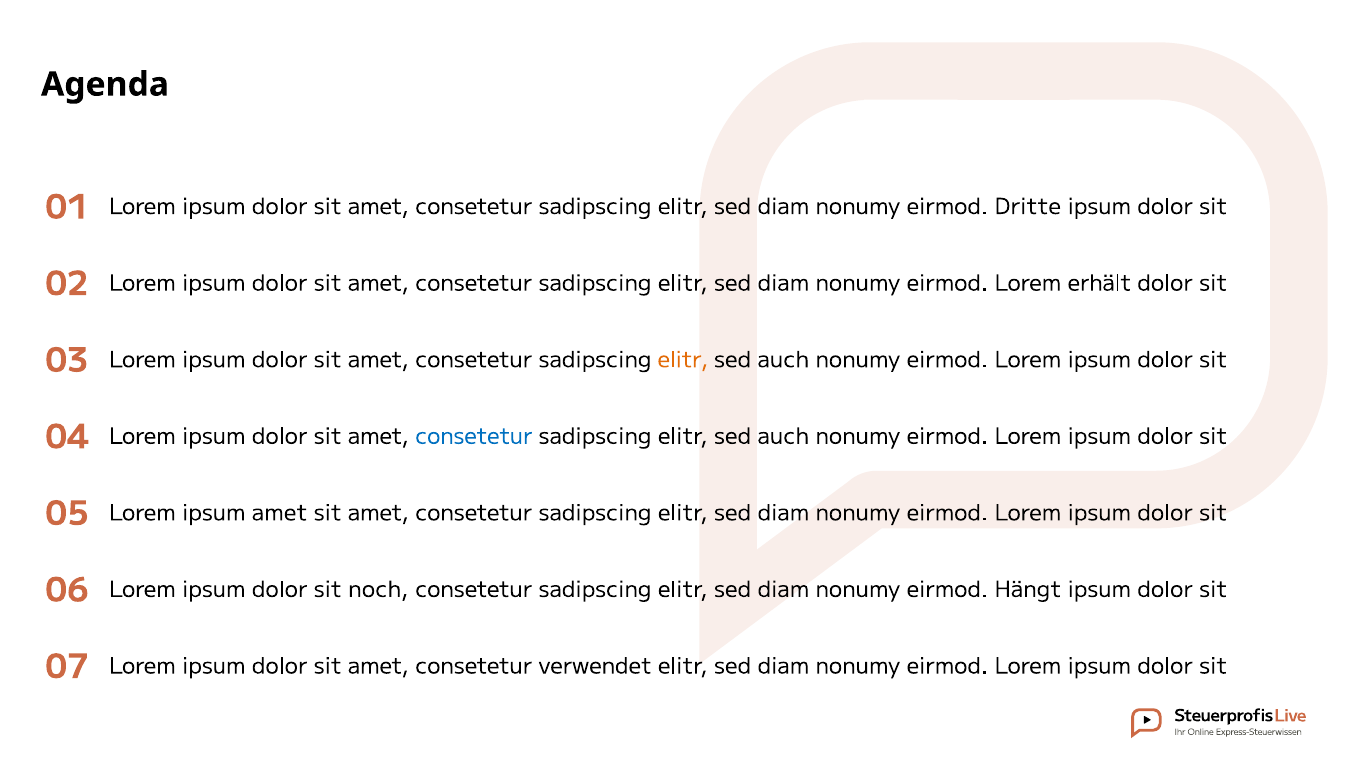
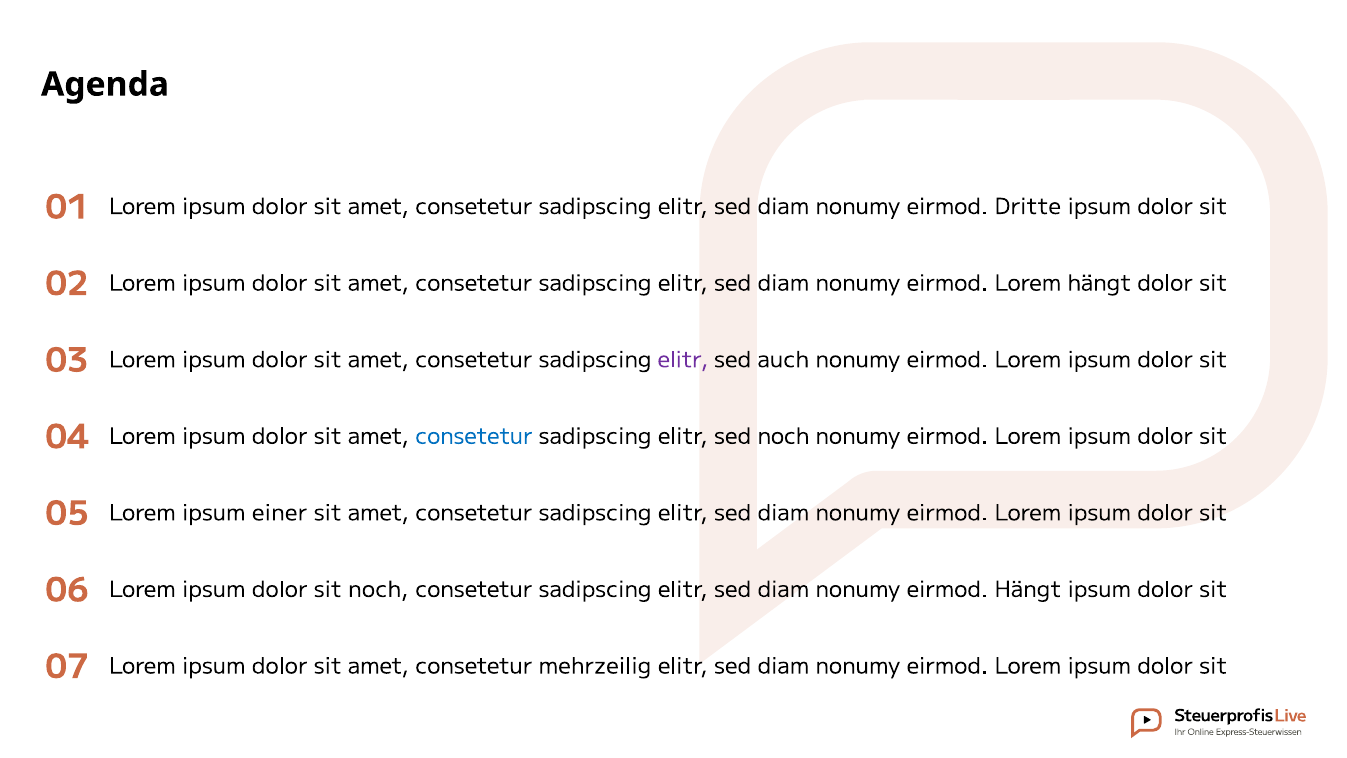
Lorem erhält: erhält -> hängt
elitr at (683, 360) colour: orange -> purple
auch at (783, 436): auch -> noch
ipsum amet: amet -> einer
verwendet: verwendet -> mehrzeilig
